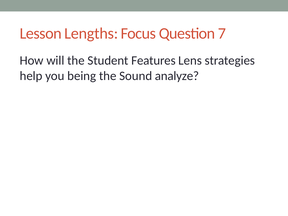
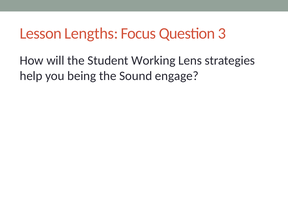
7: 7 -> 3
Features: Features -> Working
analyze: analyze -> engage
